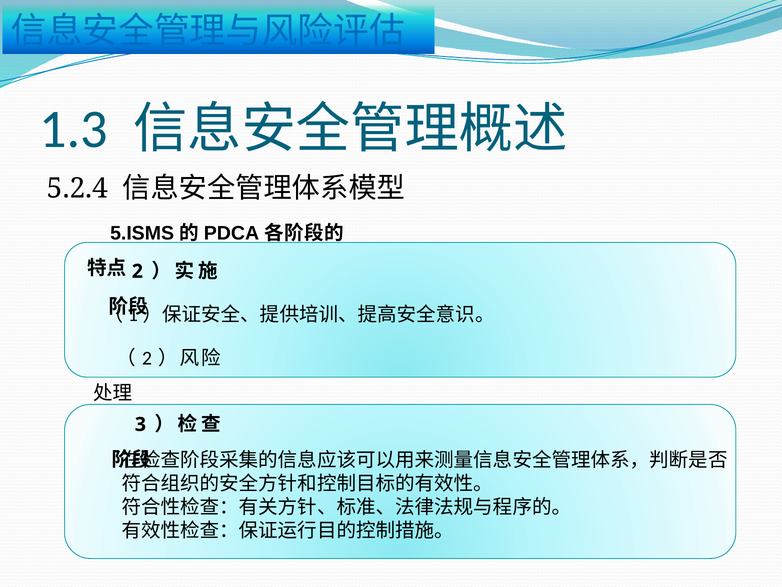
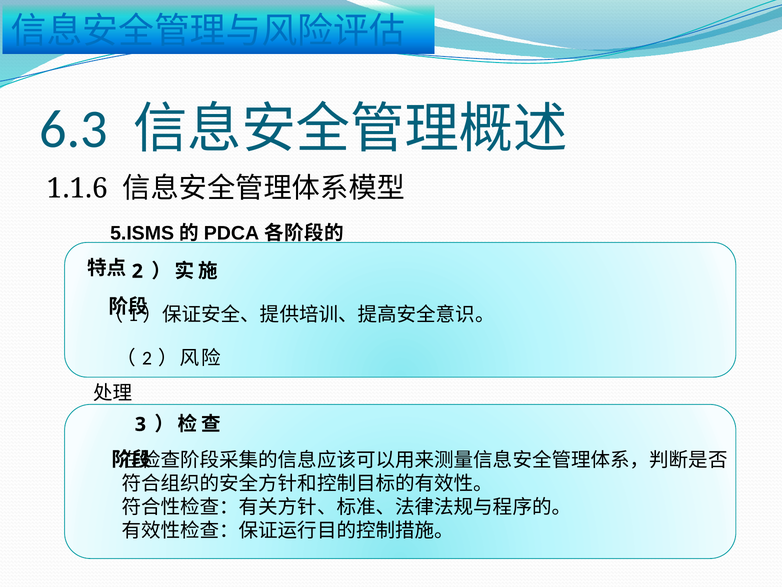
1.3: 1.3 -> 6.3
5.2.4: 5.2.4 -> 1.1.6
